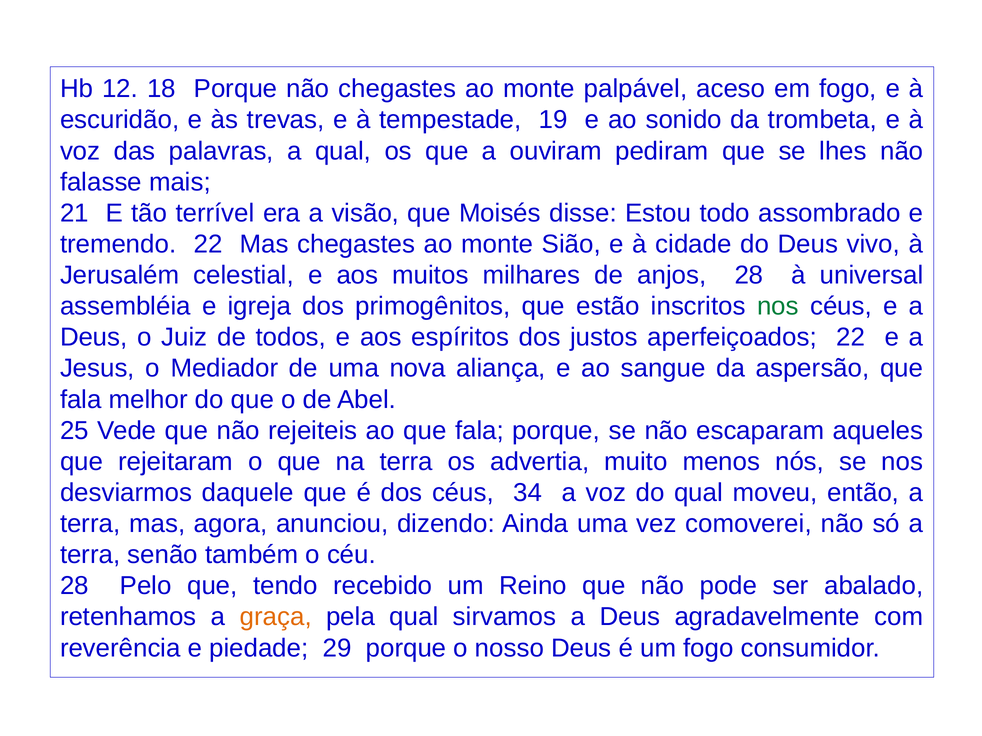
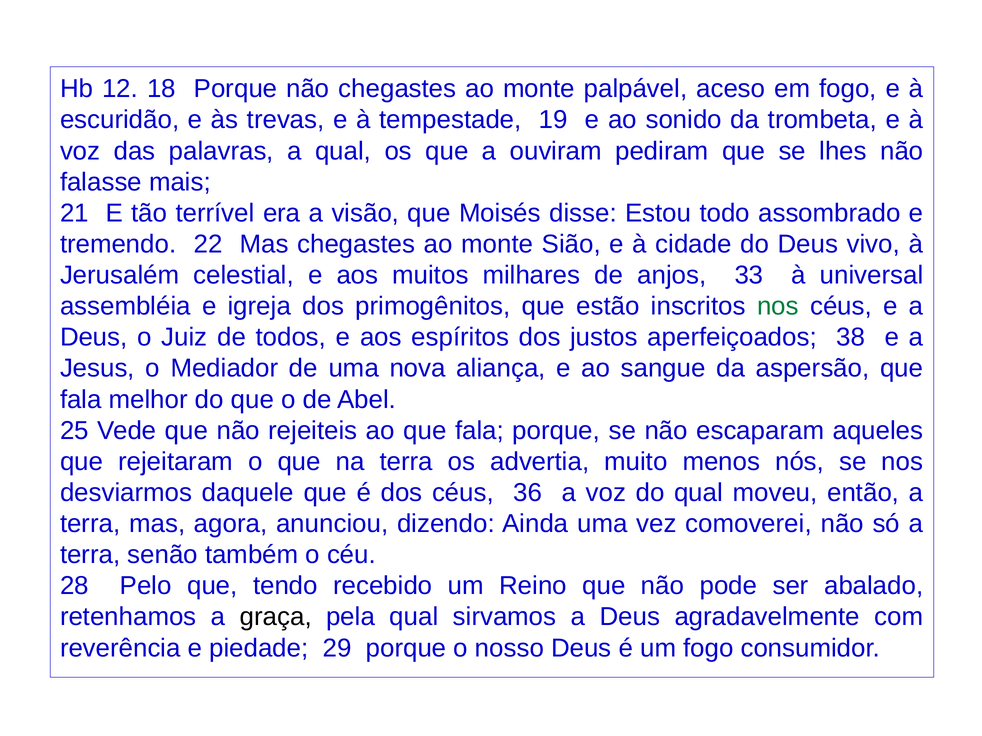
anjos 28: 28 -> 33
aperfeiçoados 22: 22 -> 38
34: 34 -> 36
graça colour: orange -> black
